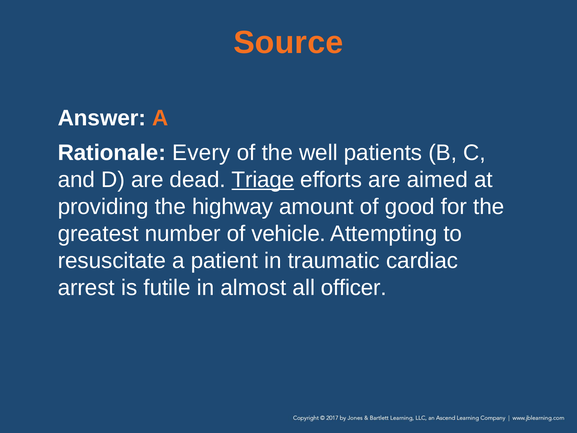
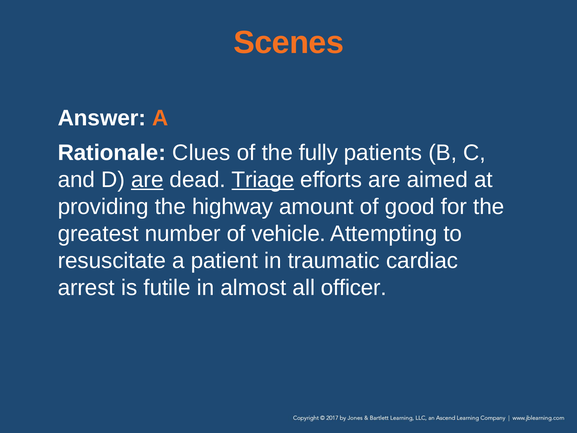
Source: Source -> Scenes
Every: Every -> Clues
well: well -> fully
are at (147, 180) underline: none -> present
